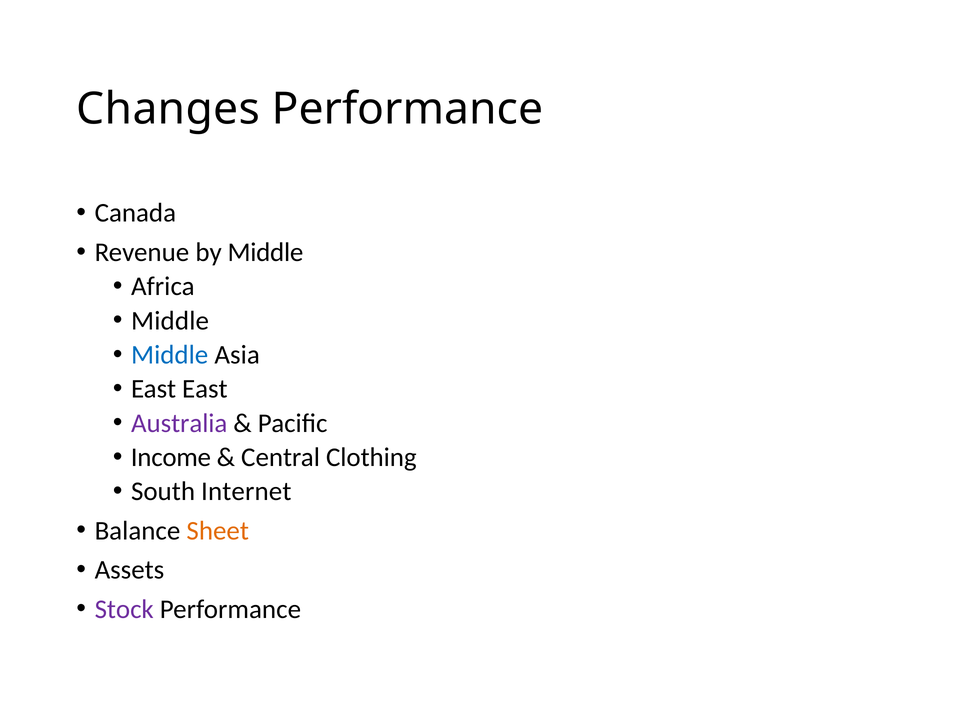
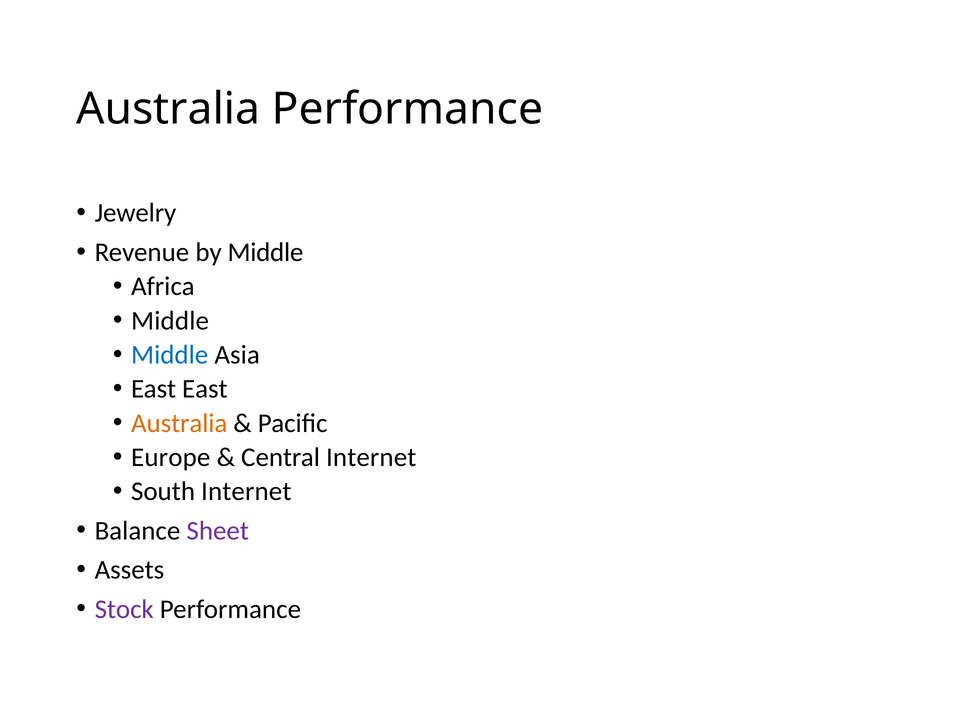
Changes at (168, 109): Changes -> Australia
Canada: Canada -> Jewelry
Australia at (179, 423) colour: purple -> orange
Income: Income -> Europe
Central Clothing: Clothing -> Internet
Sheet colour: orange -> purple
